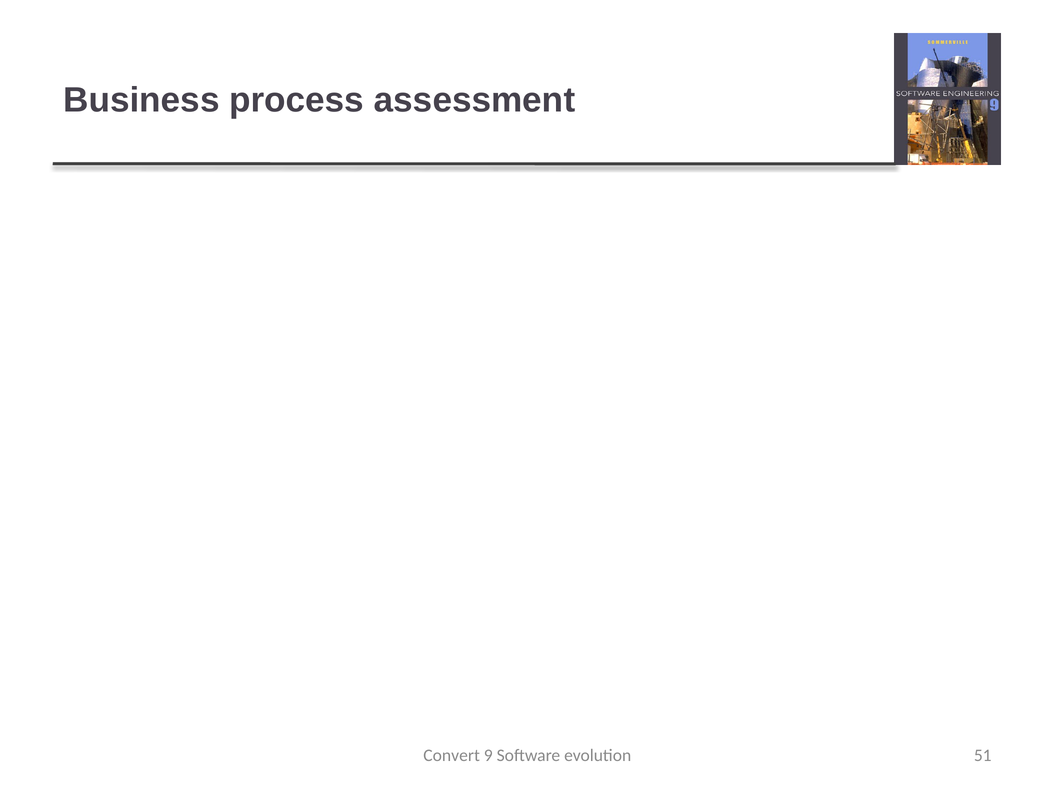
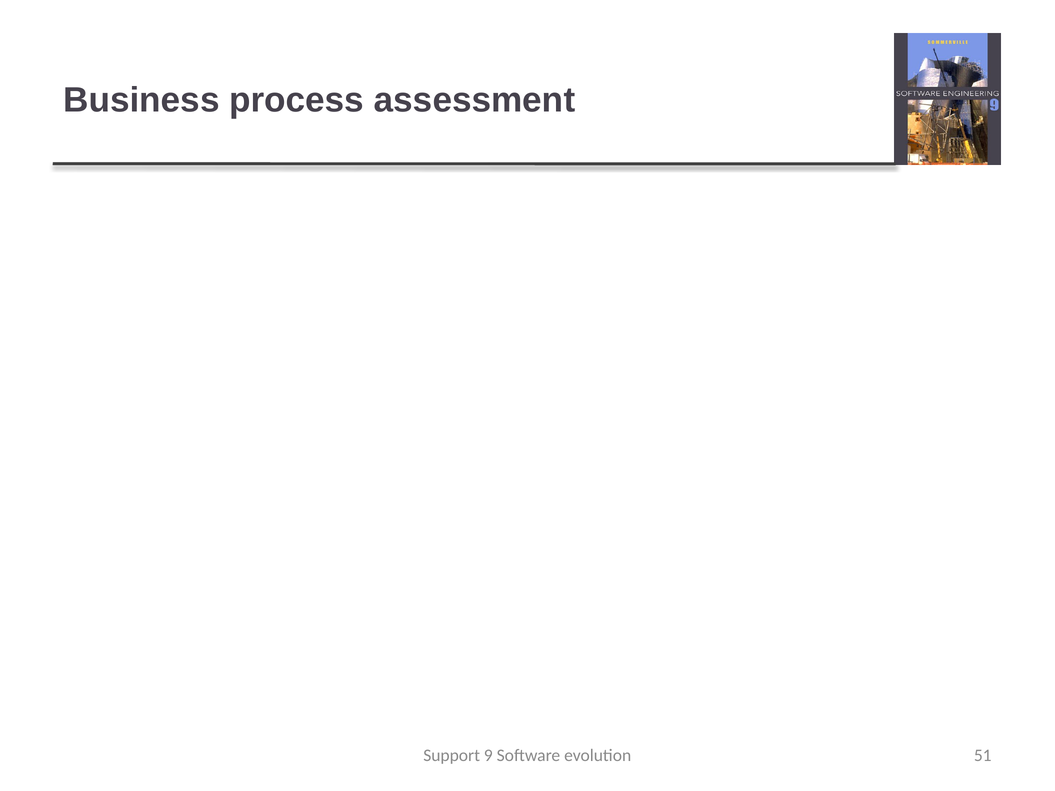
Convert: Convert -> Support
